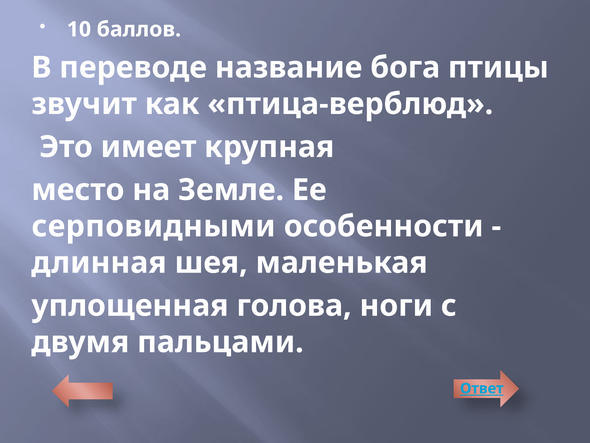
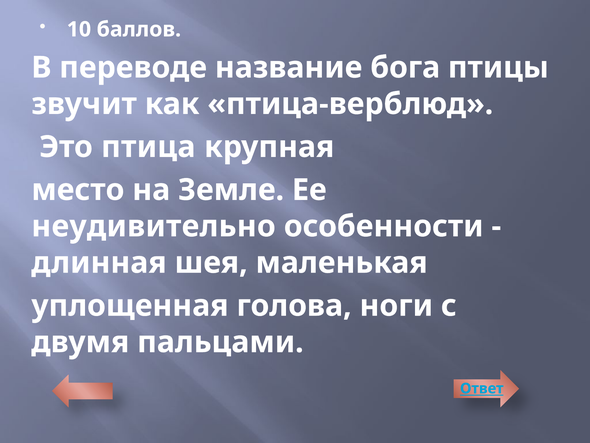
имеет: имеет -> птица
серповидными: серповидными -> неудивительно
